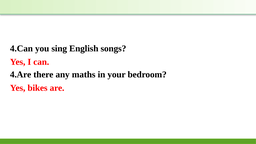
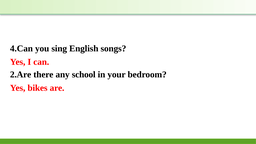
4.Are: 4.Are -> 2.Are
maths: maths -> school
